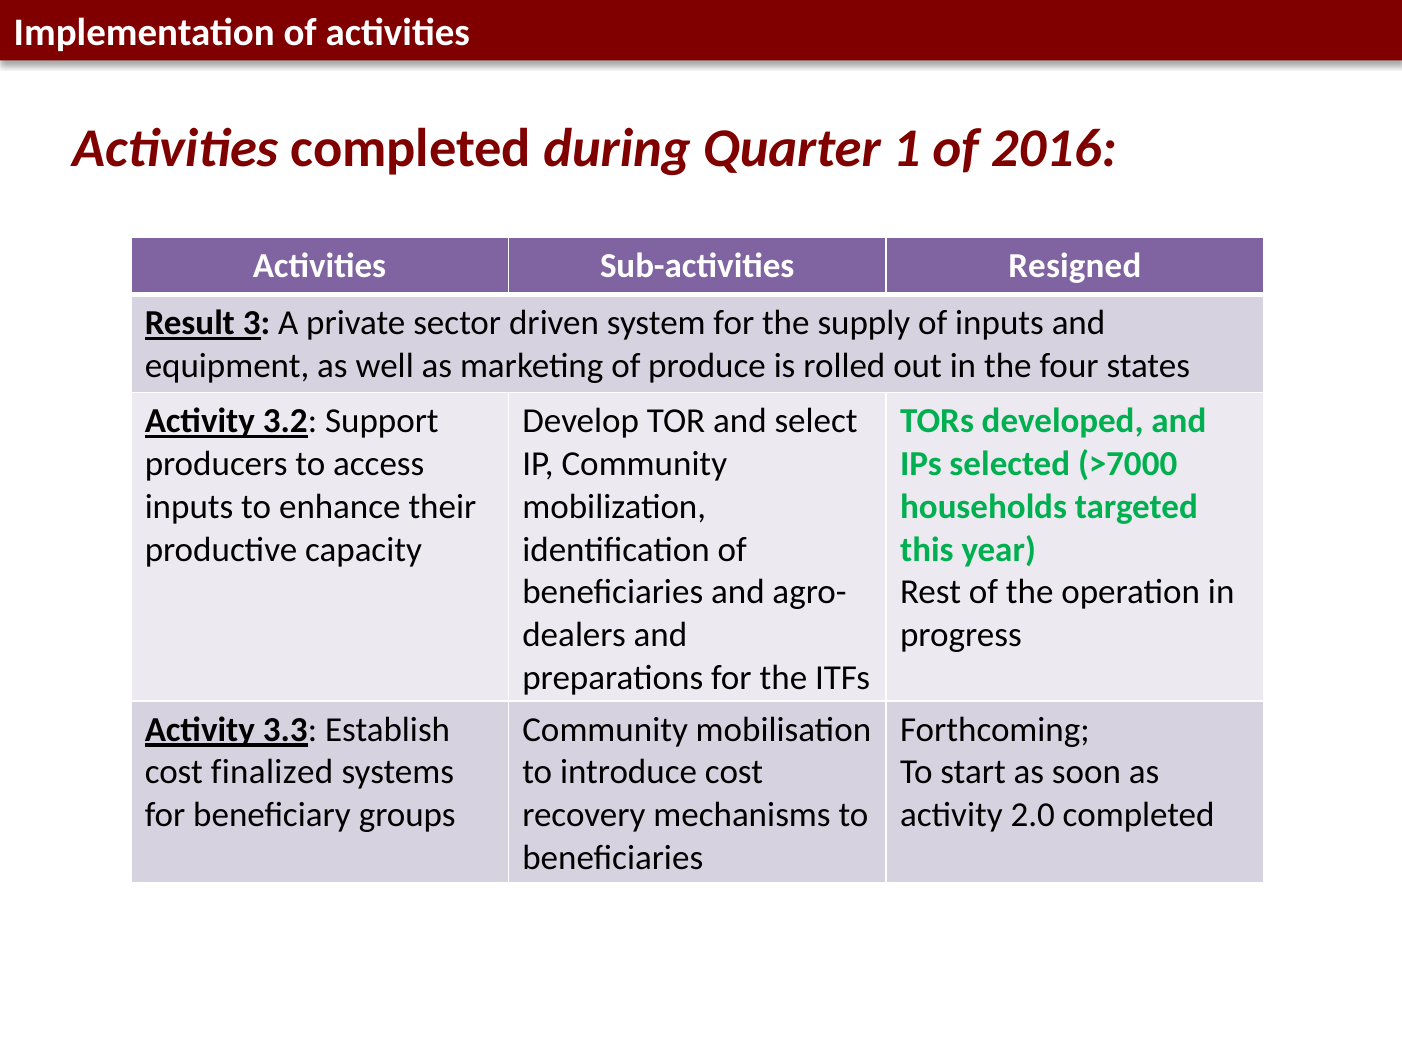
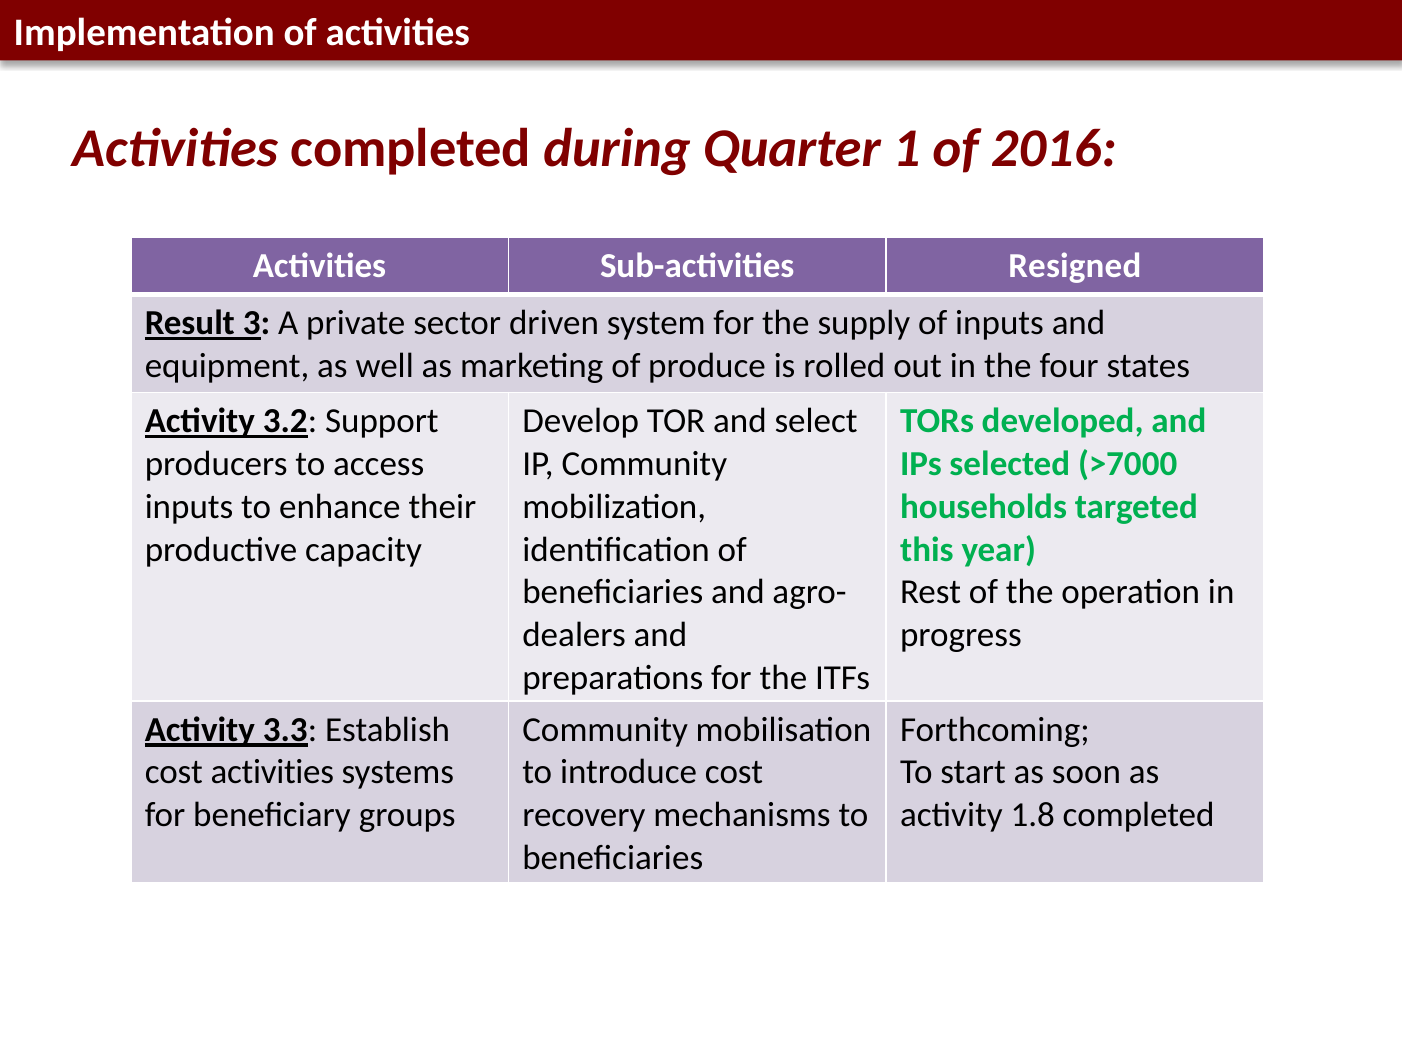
cost finalized: finalized -> activities
2.0: 2.0 -> 1.8
